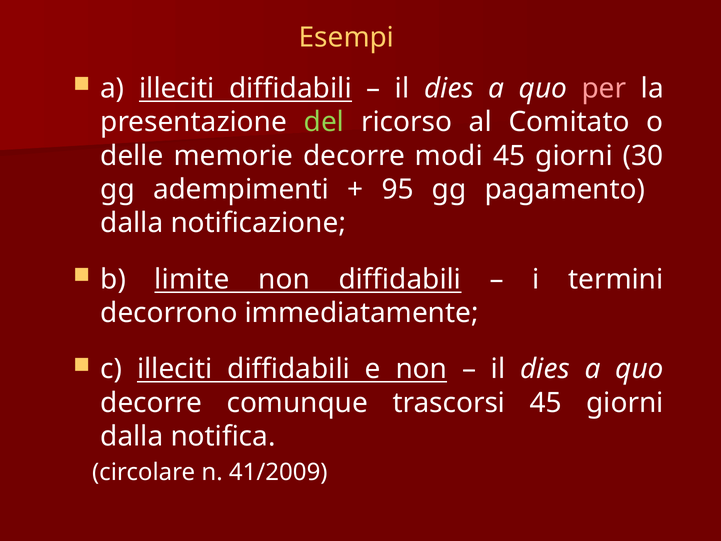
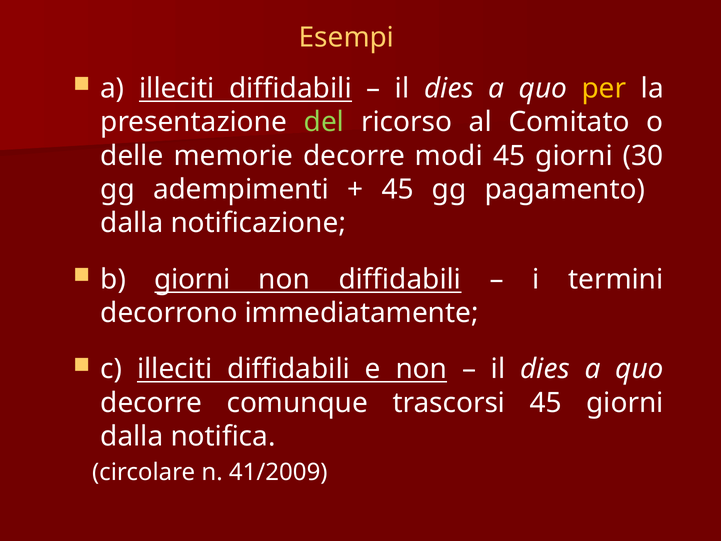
per colour: pink -> yellow
95 at (398, 189): 95 -> 45
b limite: limite -> giorni
